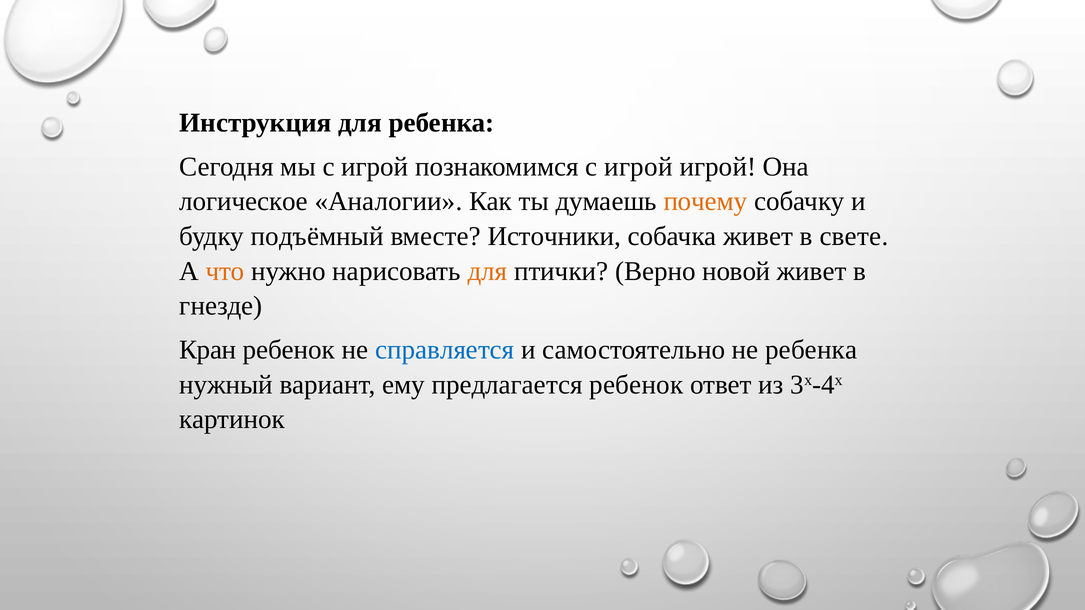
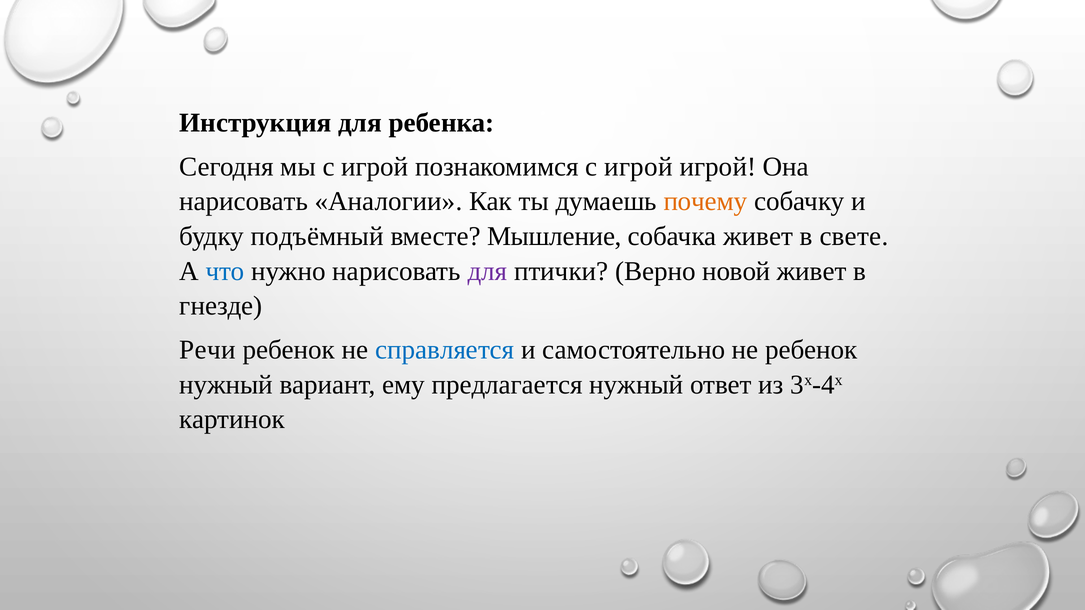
логическое at (244, 202): логическое -> нарисовать
Источники: Источники -> Мышление
что colour: orange -> blue
для at (487, 271) colour: orange -> purple
Кран: Кран -> Речи
не ребенка: ребенка -> ребенок
предлагается ребенок: ребенок -> нужный
